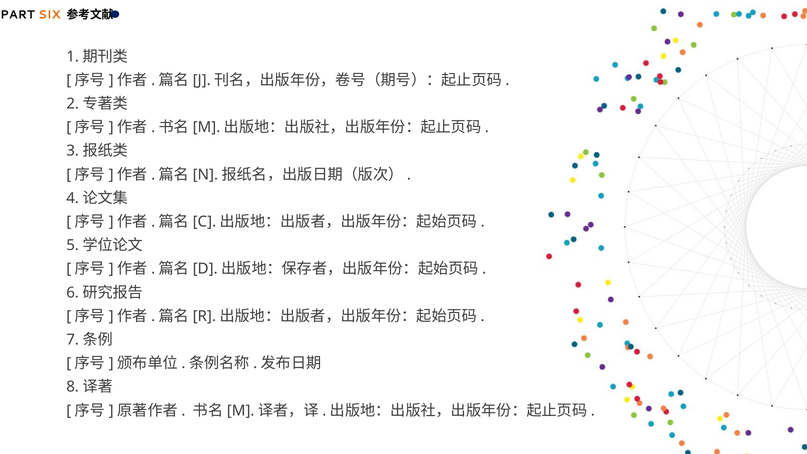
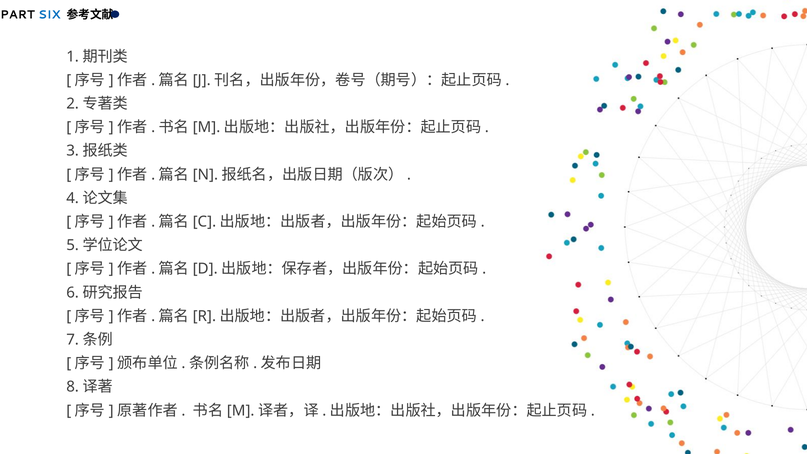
SIX colour: orange -> blue
